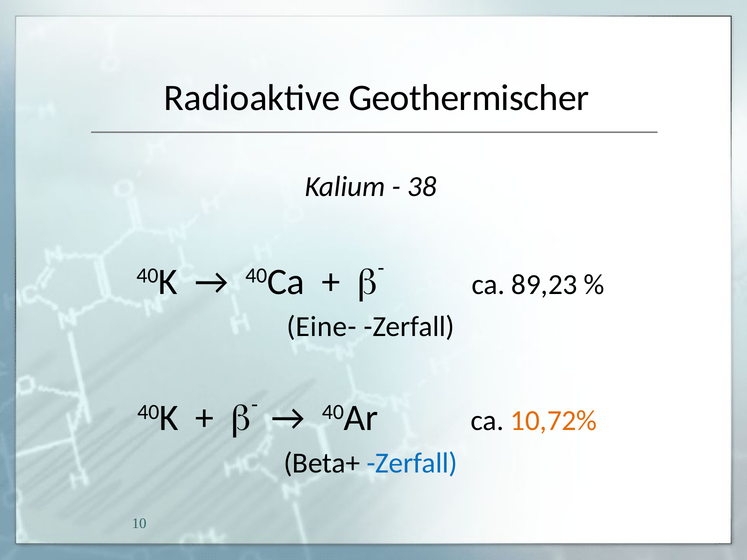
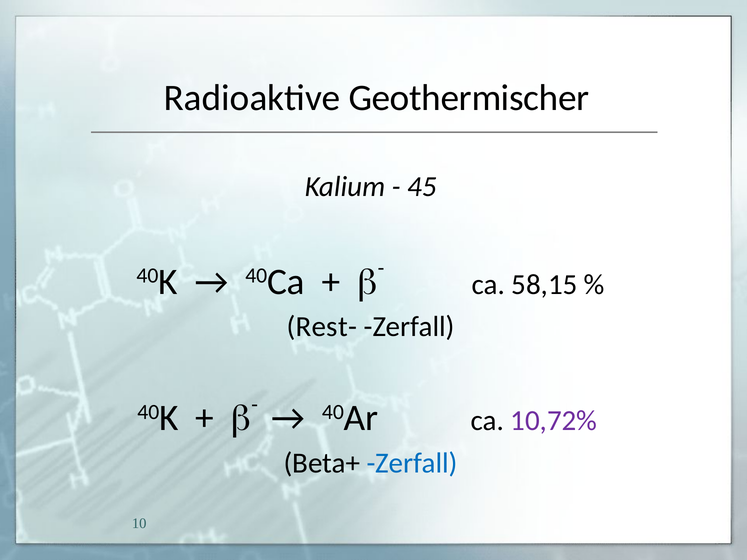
38: 38 -> 45
89,23: 89,23 -> 58,15
Eine-: Eine- -> Rest-
10,72% colour: orange -> purple
